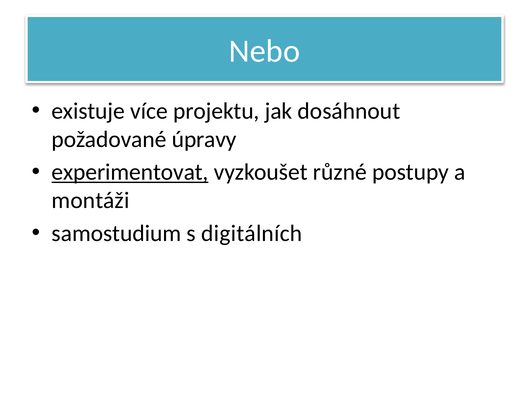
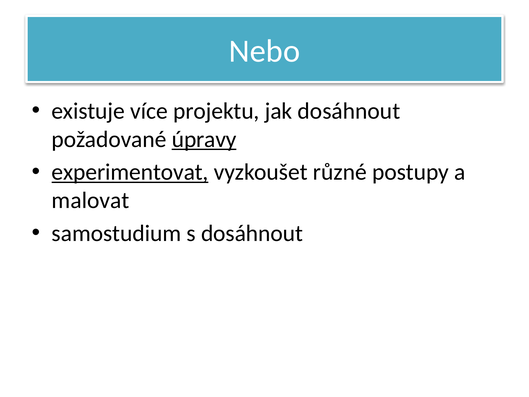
úpravy underline: none -> present
montáži: montáži -> malovat
s digitálních: digitálních -> dosáhnout
